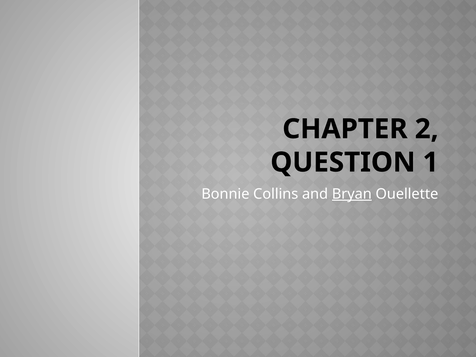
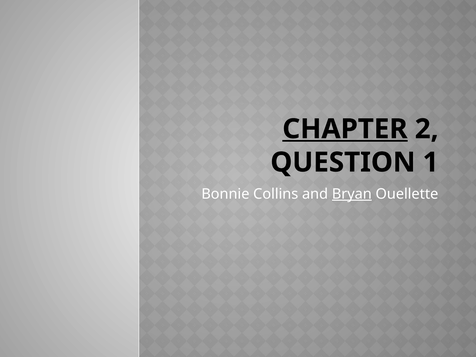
CHAPTER underline: none -> present
